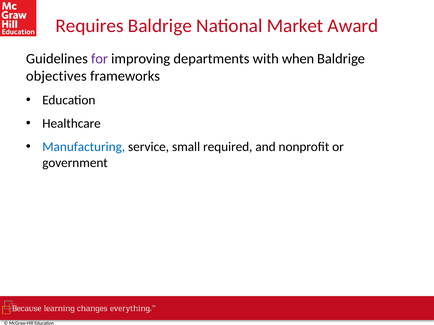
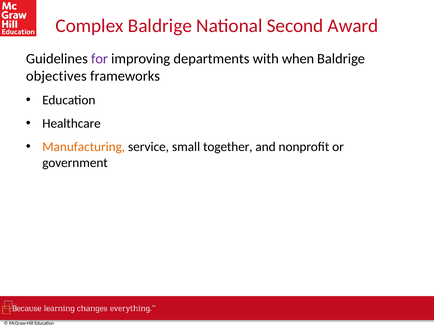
Requires: Requires -> Complex
Market: Market -> Second
Manufacturing colour: blue -> orange
required: required -> together
